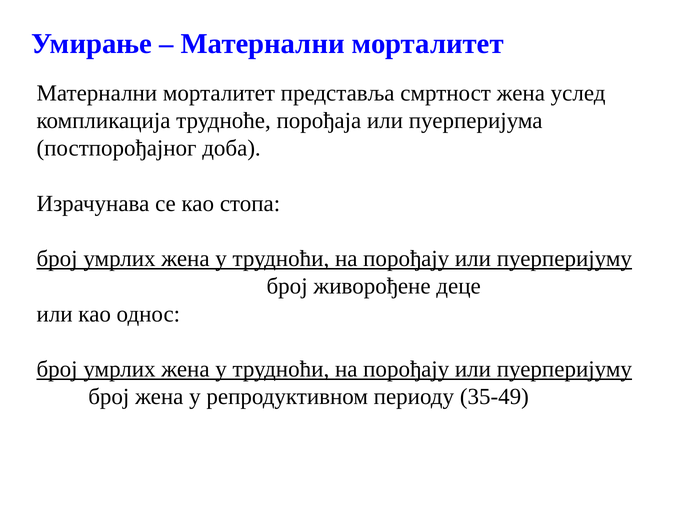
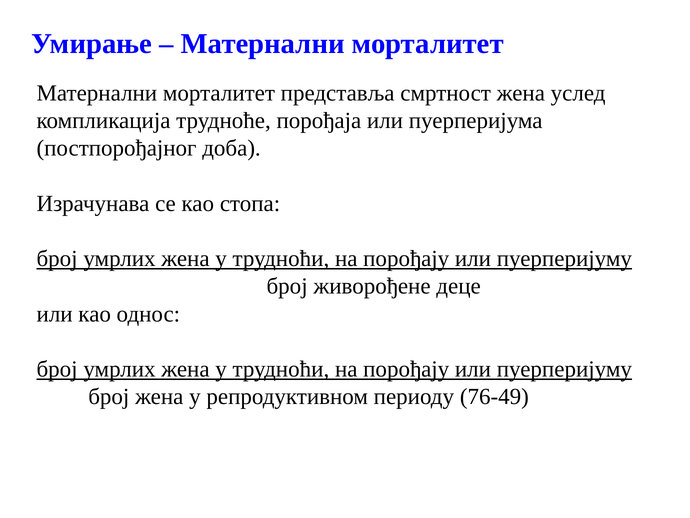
35-49: 35-49 -> 76-49
